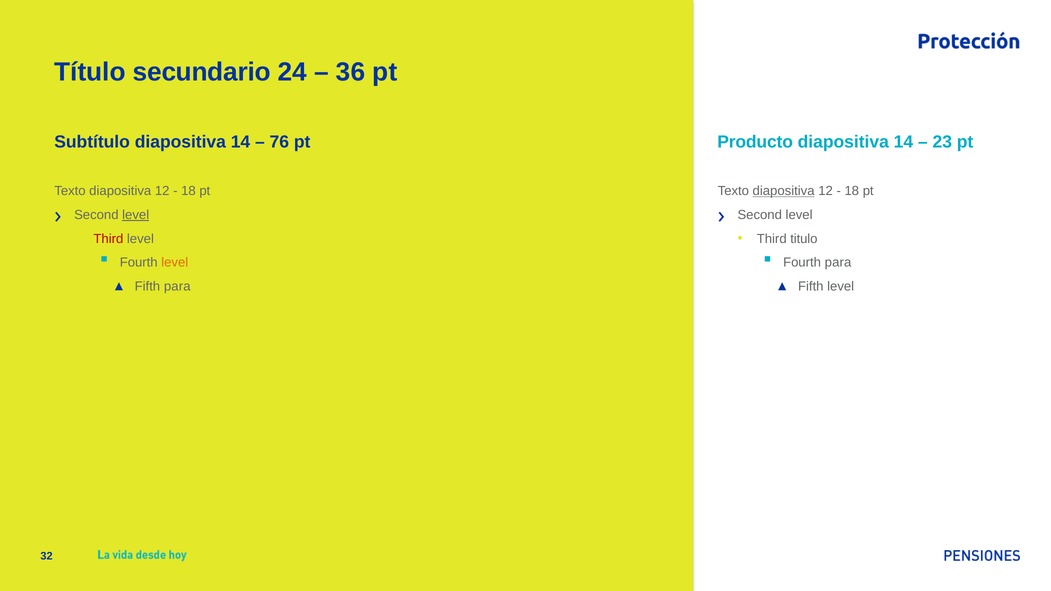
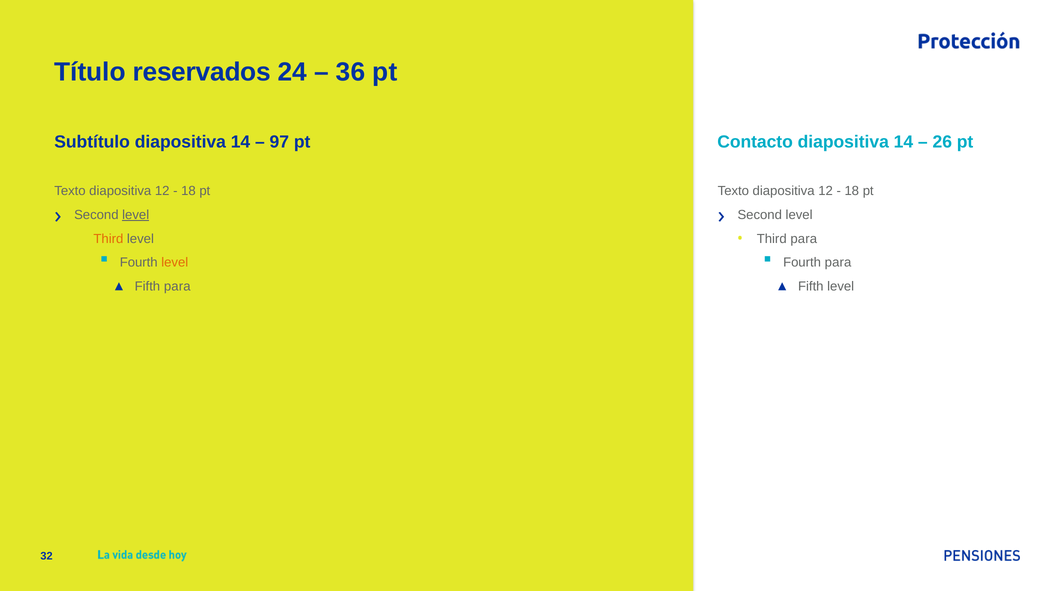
secundario: secundario -> reservados
76: 76 -> 97
Producto: Producto -> Contacto
23: 23 -> 26
diapositiva at (784, 191) underline: present -> none
Third at (108, 239) colour: red -> orange
Third titulo: titulo -> para
